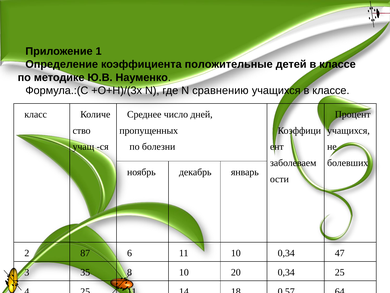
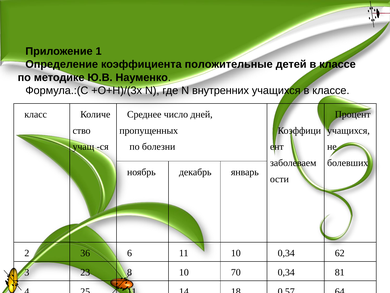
сравнению: сравнению -> внутренних
87: 87 -> 36
47: 47 -> 62
35: 35 -> 23
20: 20 -> 70
0,34 25: 25 -> 81
